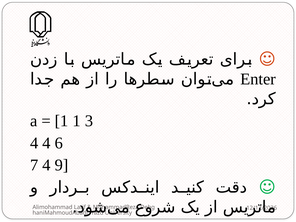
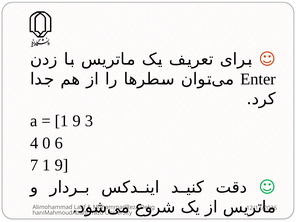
1 at (77, 121): 1 -> 9
4 4: 4 -> 0
7 4: 4 -> 1
